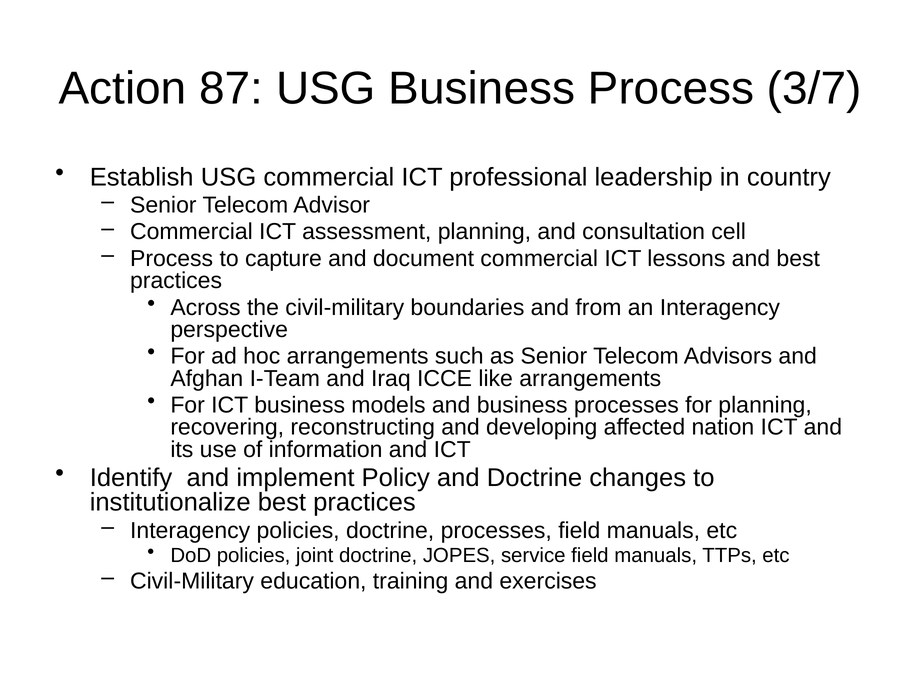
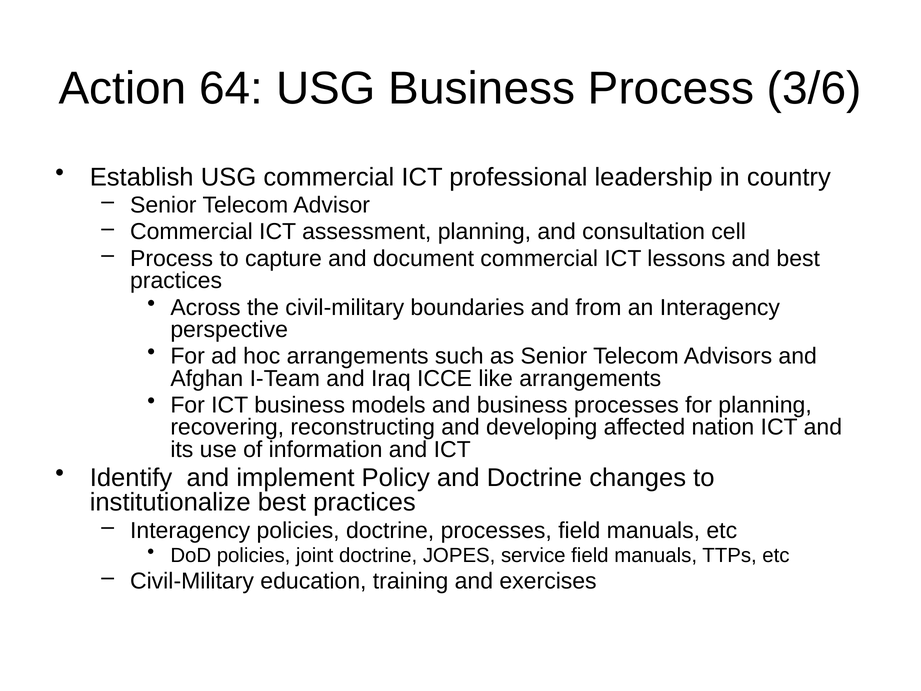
87: 87 -> 64
3/7: 3/7 -> 3/6
